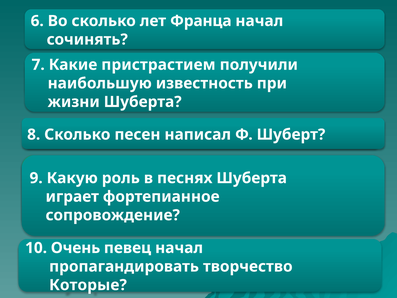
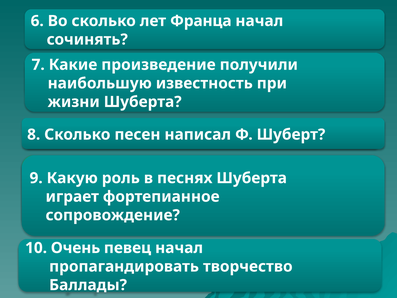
пристрастием: пристрастием -> произведение
Которые: Которые -> Баллады
